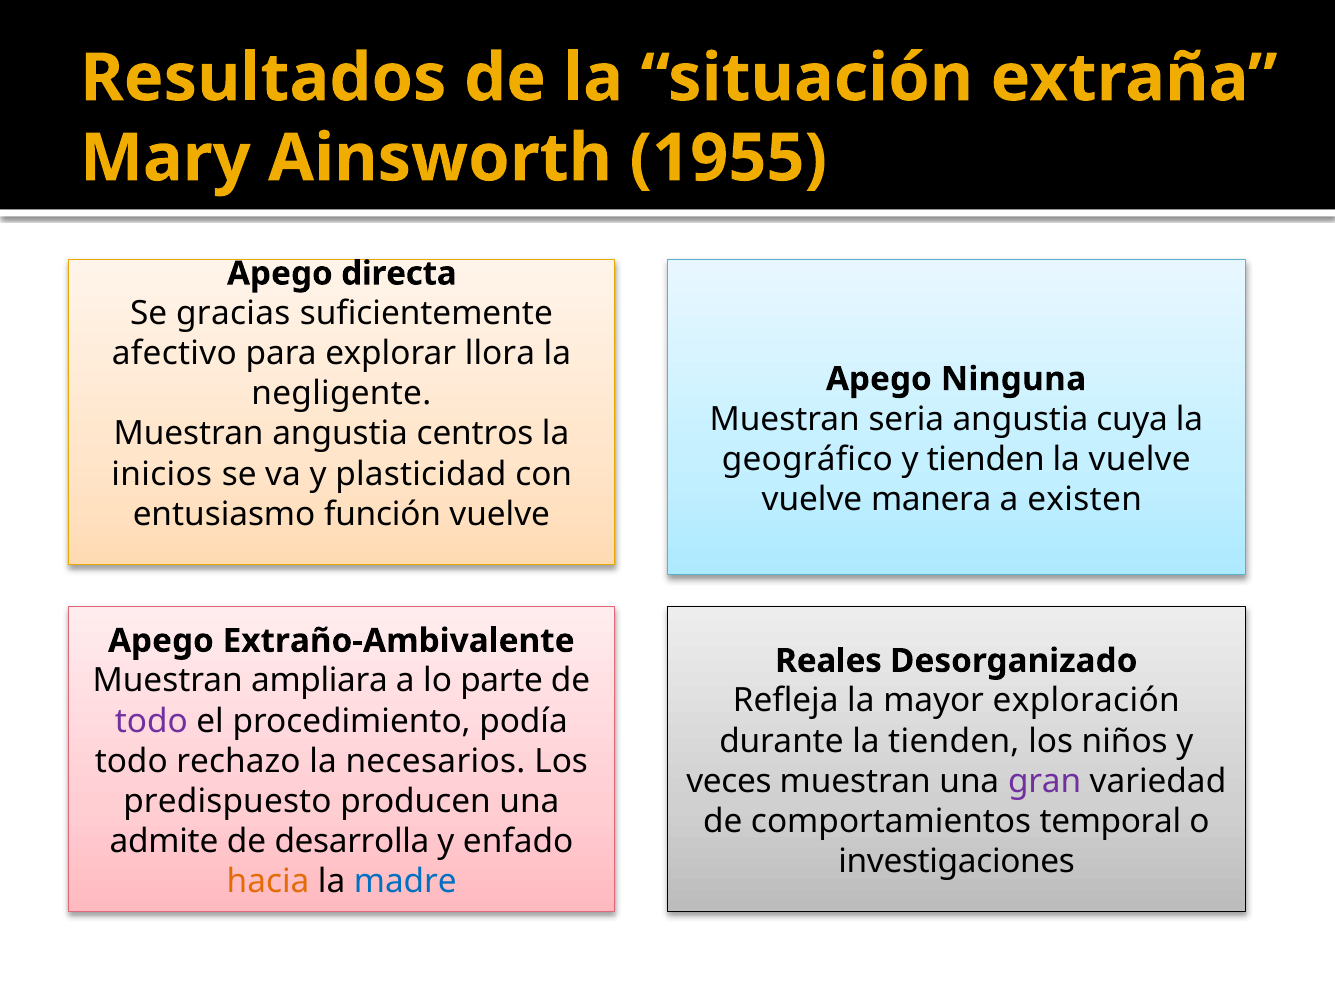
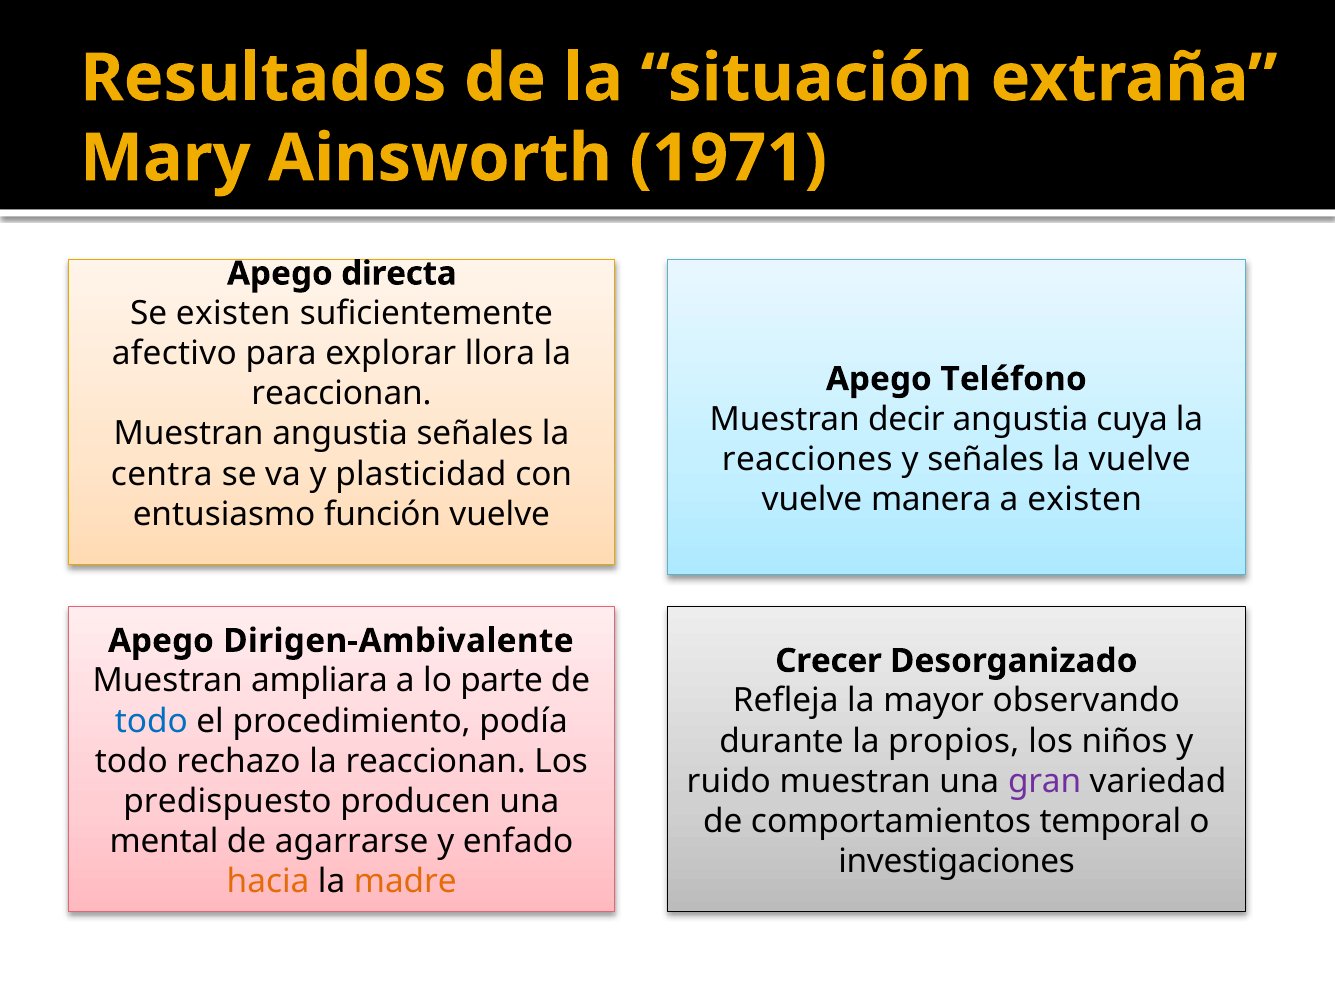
1955: 1955 -> 1971
Se gracias: gracias -> existen
Ninguna: Ninguna -> Teléfono
negligente at (341, 394): negligente -> reaccionan
seria: seria -> decir
angustia centros: centros -> señales
geográfico: geográfico -> reacciones
y tienden: tienden -> señales
inicios: inicios -> centra
Extraño-Ambivalente: Extraño-Ambivalente -> Dirigen-Ambivalente
Reales: Reales -> Crecer
exploración: exploración -> observando
todo at (151, 720) colour: purple -> blue
la tienden: tienden -> propios
necesarios at (435, 761): necesarios -> reaccionan
veces: veces -> ruido
admite: admite -> mental
desarrolla: desarrolla -> agarrarse
madre colour: blue -> orange
